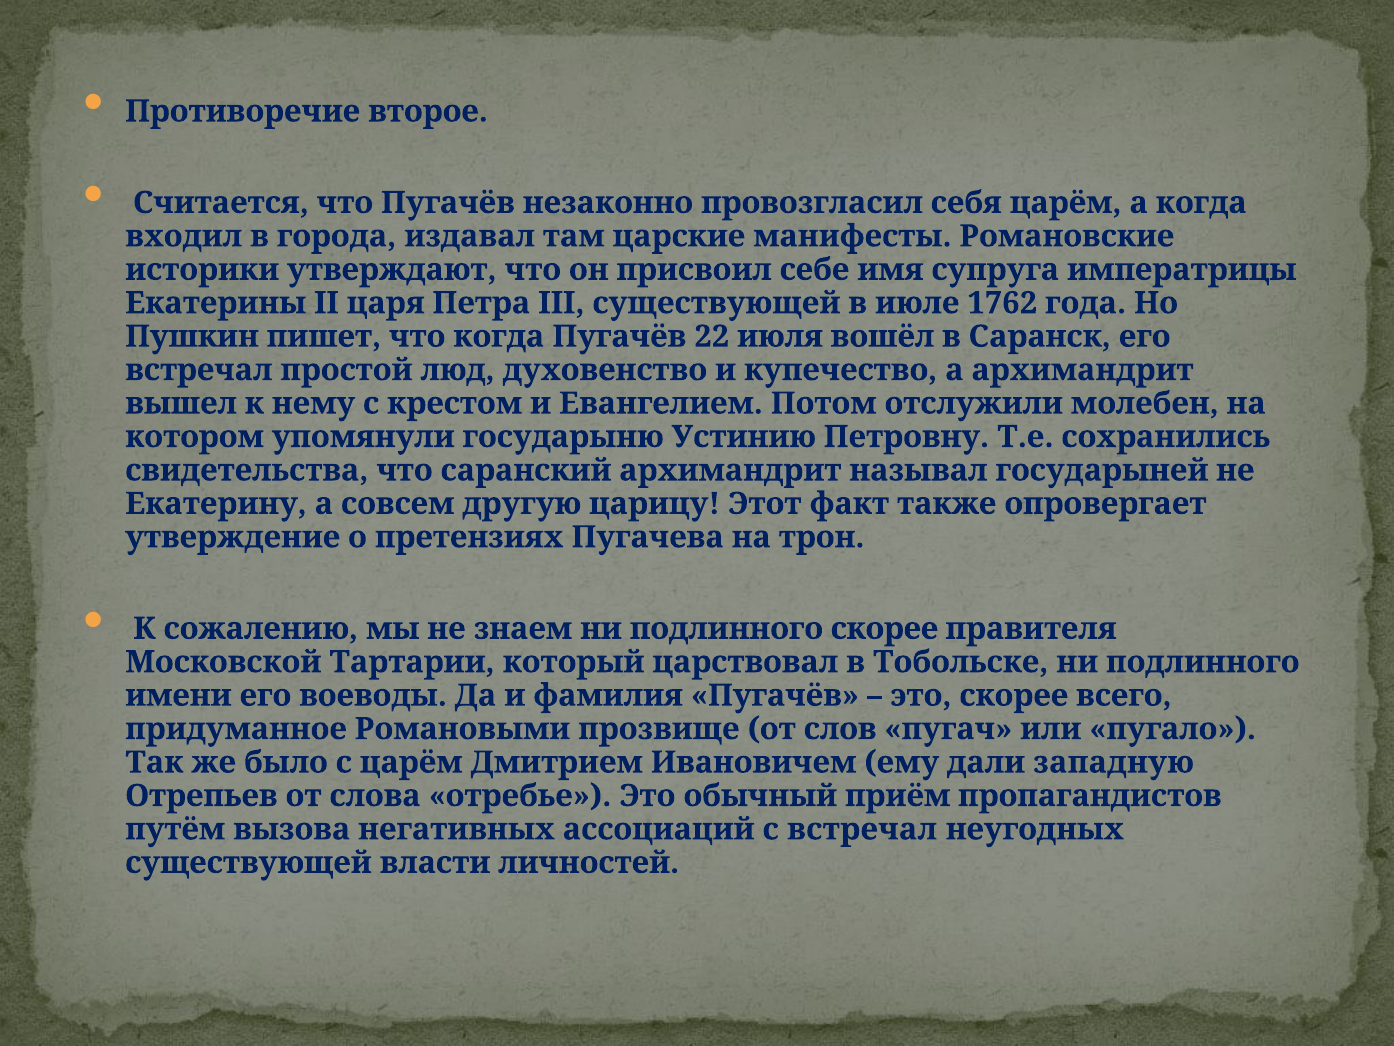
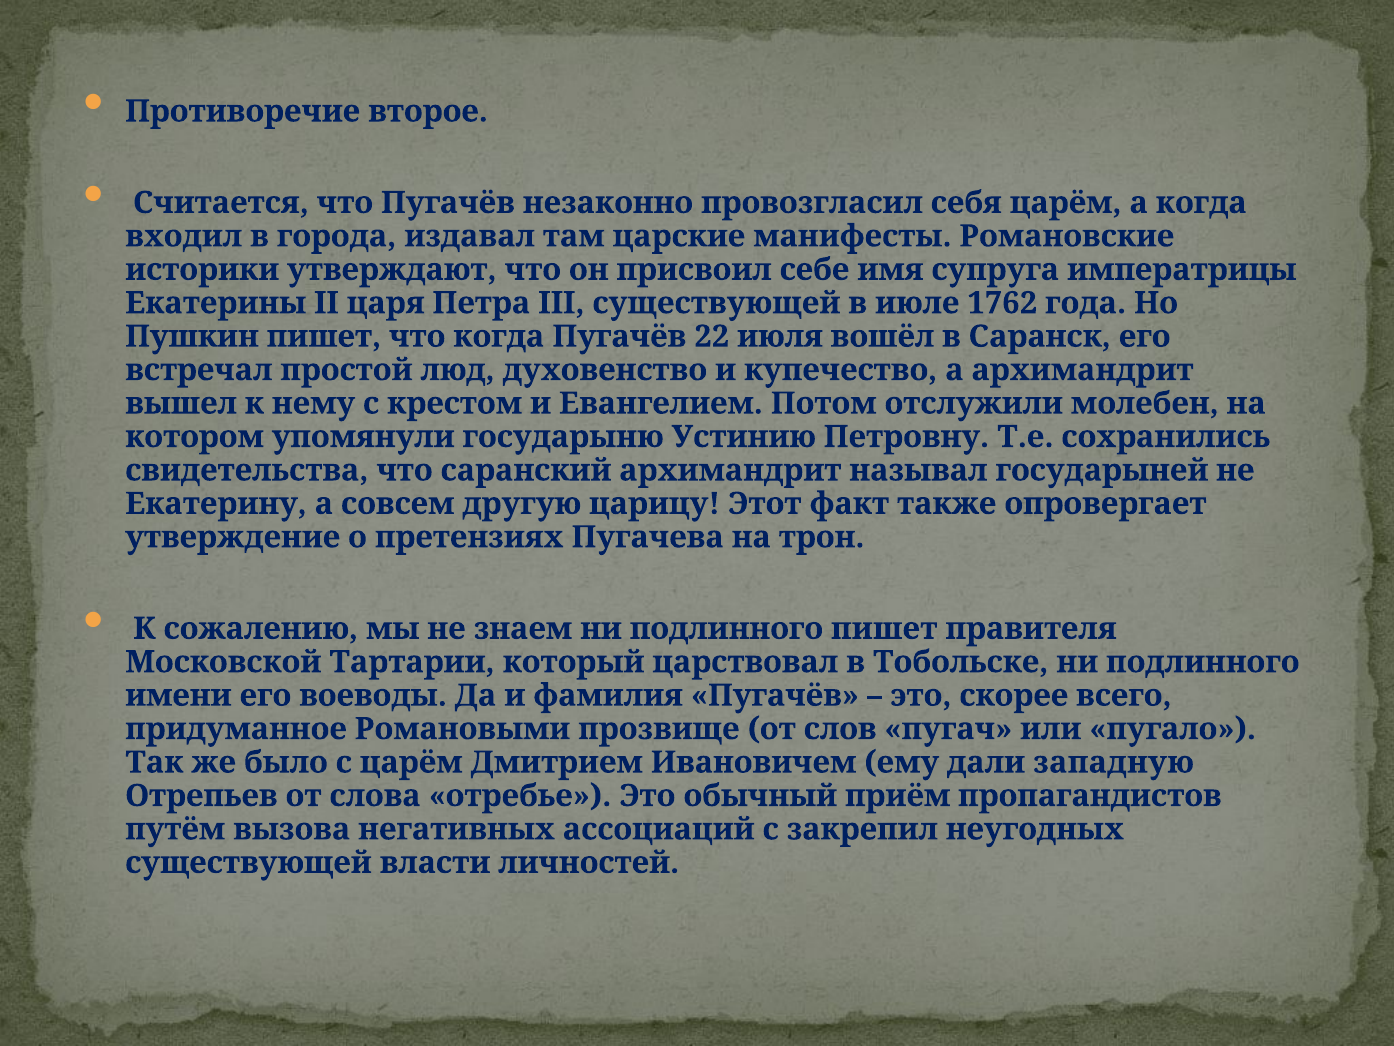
подлинного скорее: скорее -> пишет
с встречал: встречал -> закрепил
